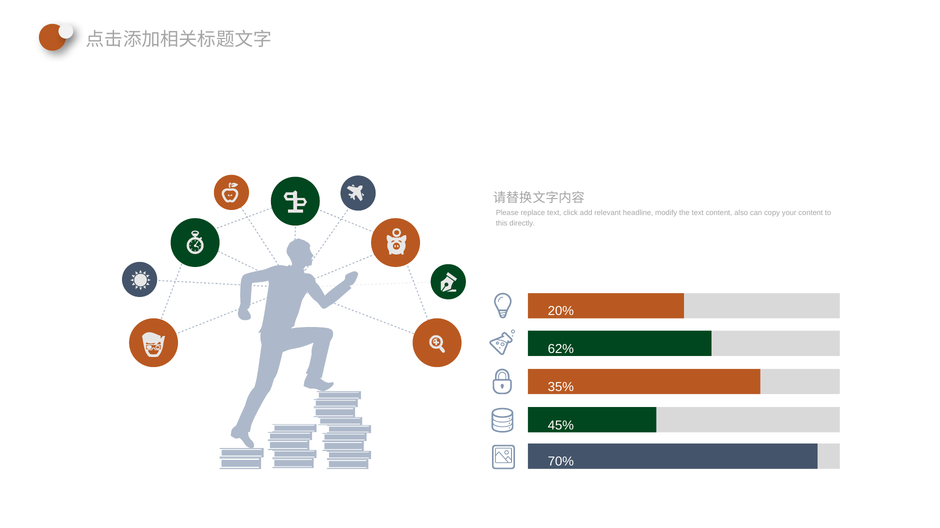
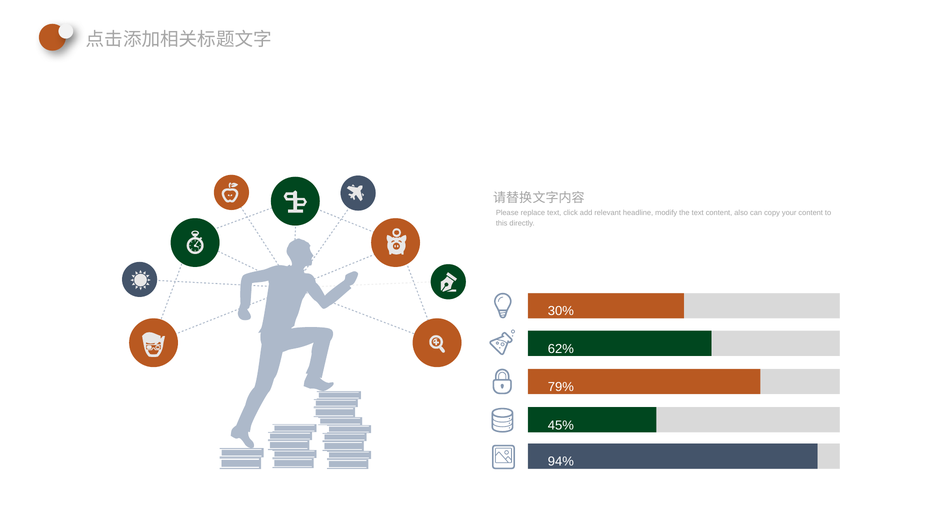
20%: 20% -> 30%
35%: 35% -> 79%
70%: 70% -> 94%
